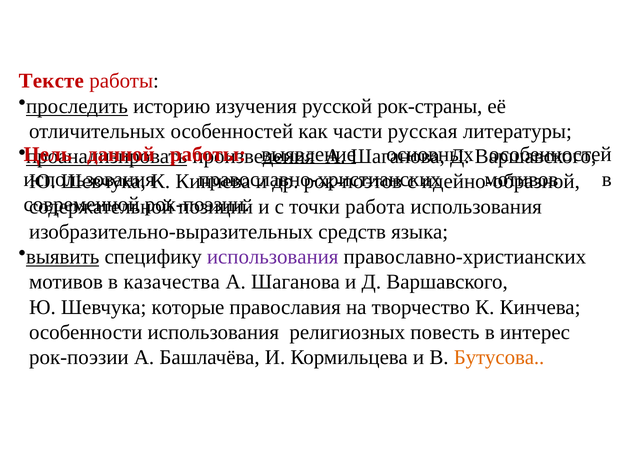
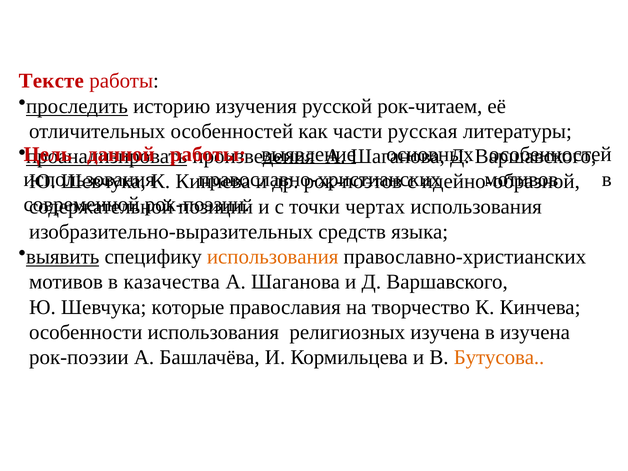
рок-страны: рок-страны -> рок-читаем
работа: работа -> чертах
использования at (273, 257) colour: purple -> orange
религиозных повесть: повесть -> изучена
в интерес: интерес -> изучена
